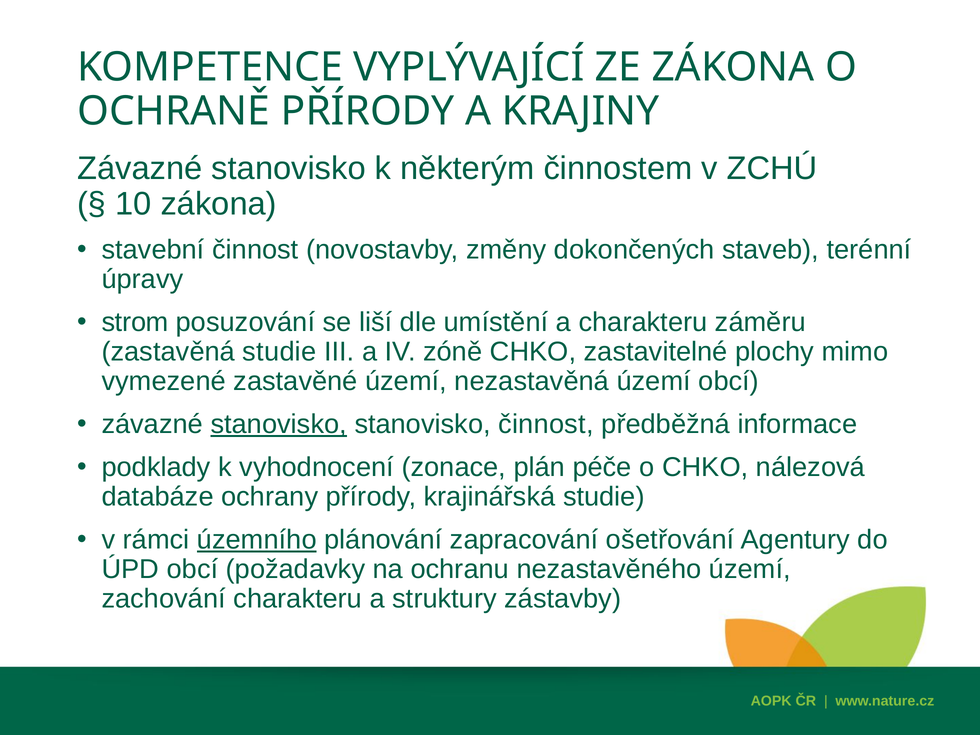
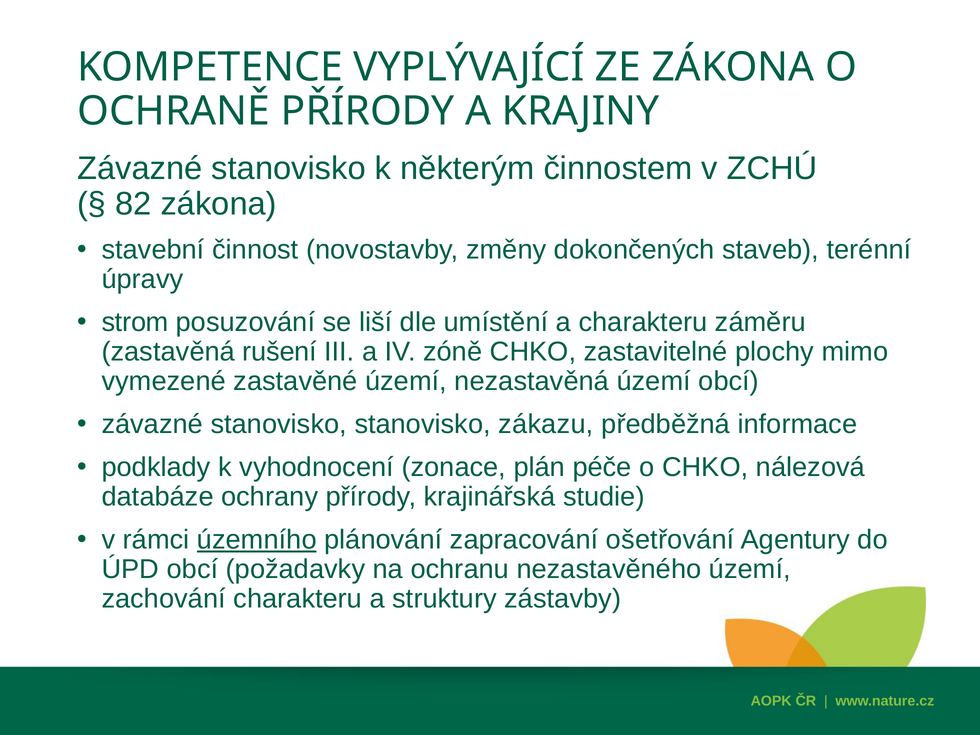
10: 10 -> 82
zastavěná studie: studie -> rušení
stanovisko at (279, 424) underline: present -> none
stanovisko činnost: činnost -> zákazu
